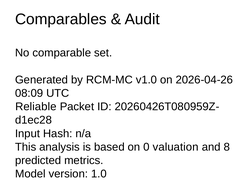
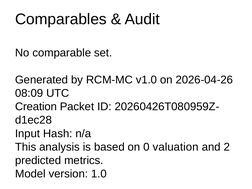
Reliable: Reliable -> Creation
8: 8 -> 2
